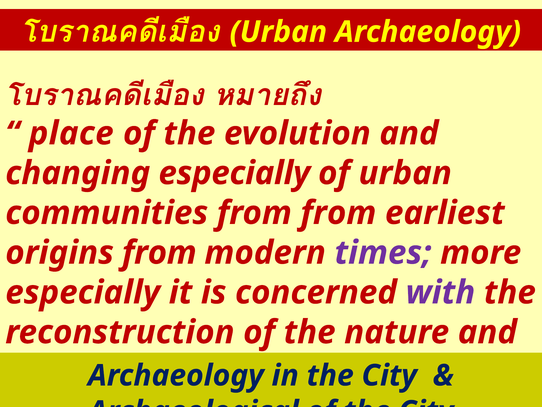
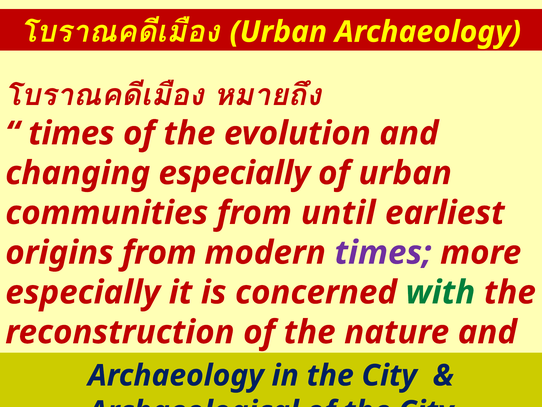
place at (71, 133): place -> times
from from: from -> until
with at (440, 292) colour: purple -> green
